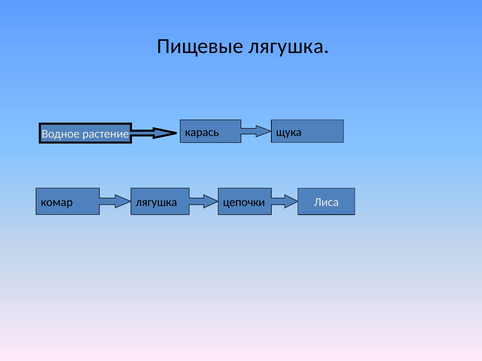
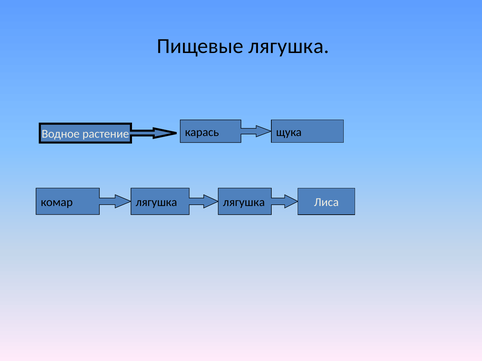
лягушка цепочки: цепочки -> лягушка
